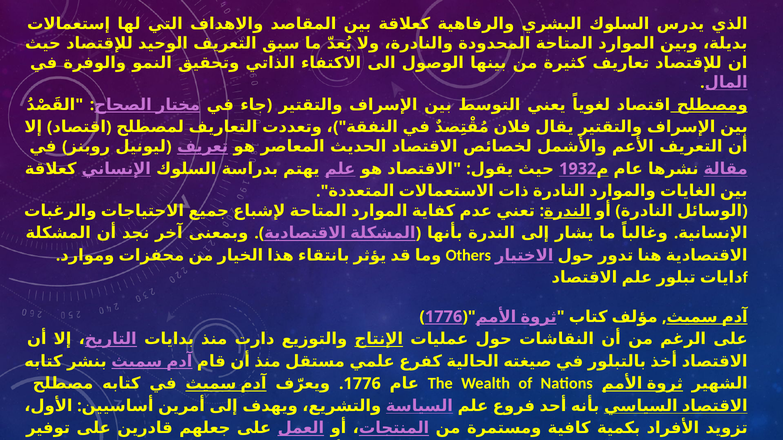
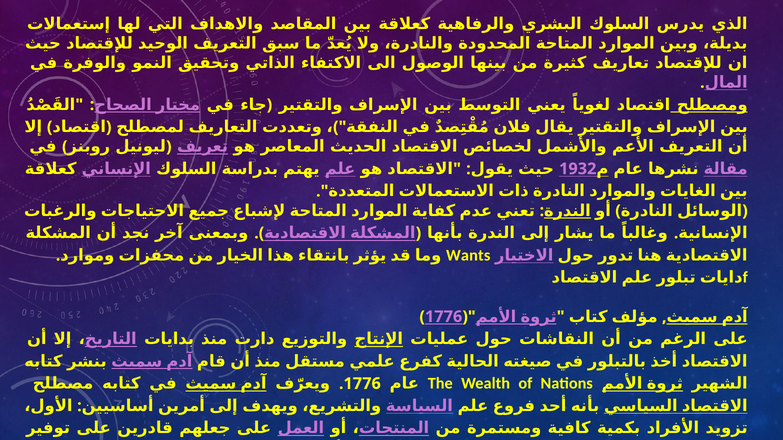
Others: Others -> Wants
